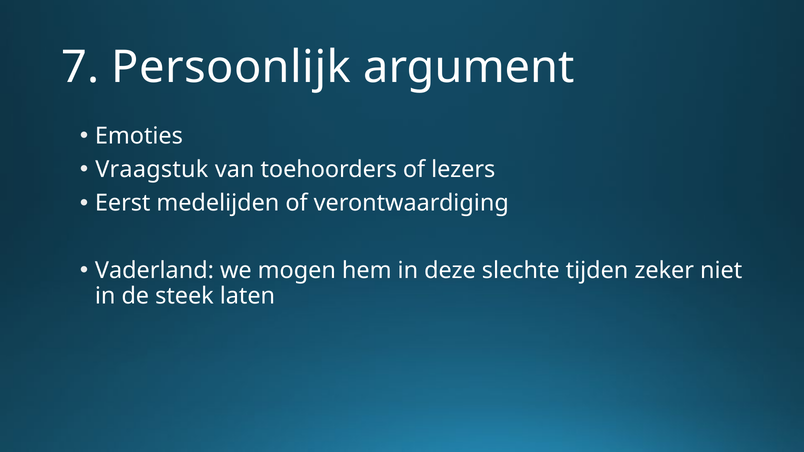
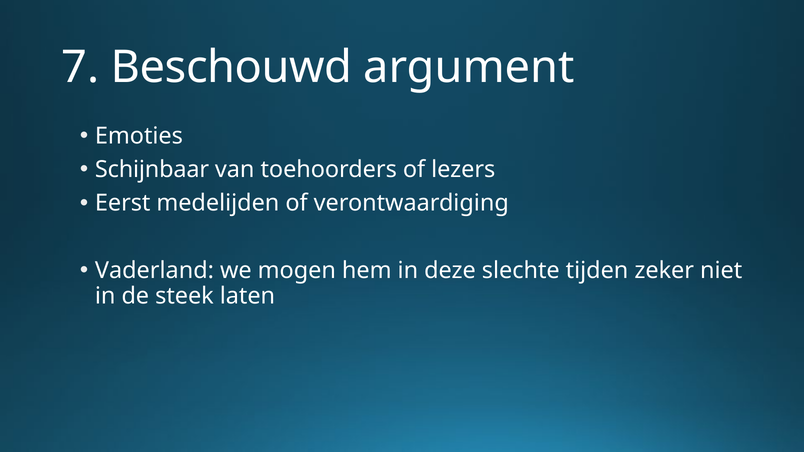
Persoonlijk: Persoonlijk -> Beschouwd
Vraagstuk: Vraagstuk -> Schijnbaar
